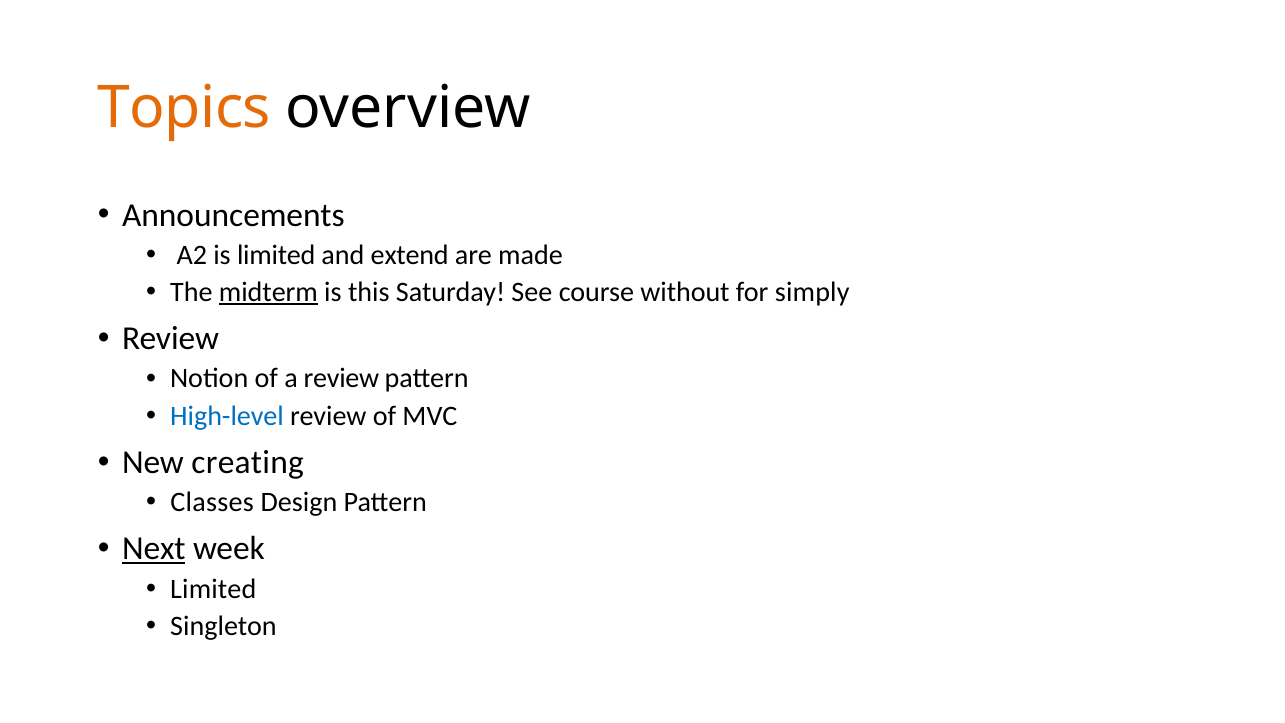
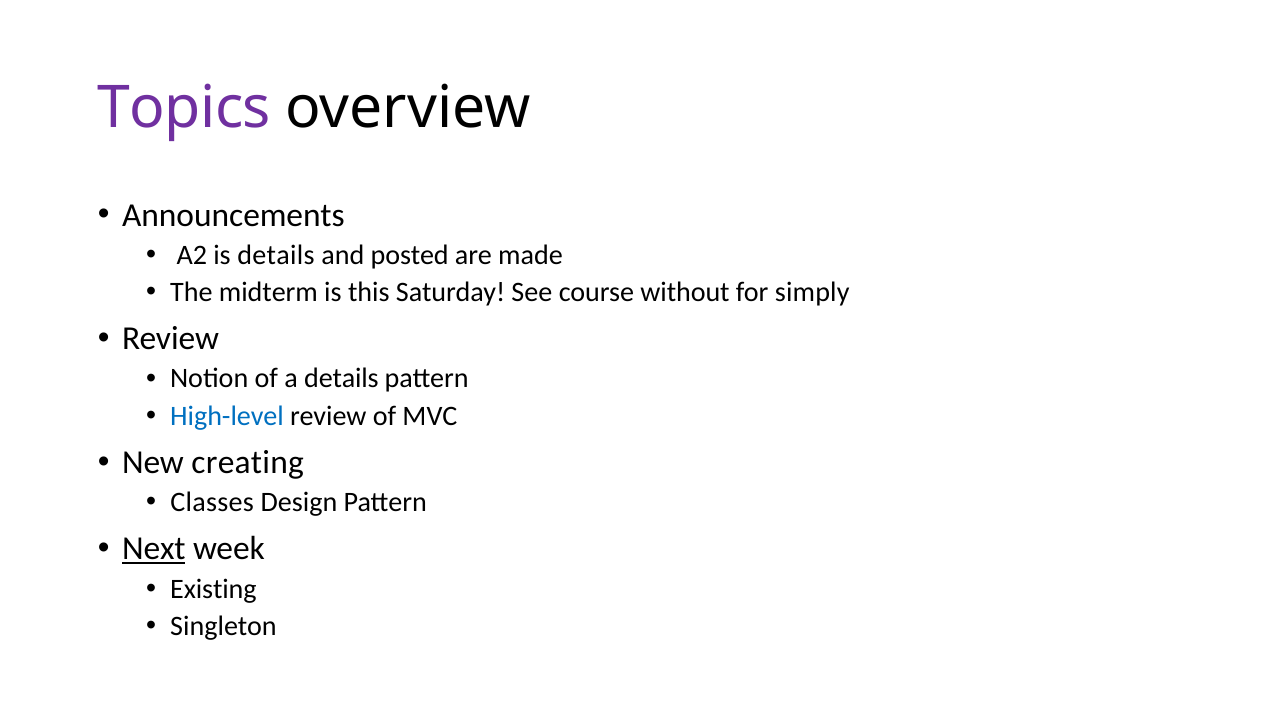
Topics colour: orange -> purple
is limited: limited -> details
extend: extend -> posted
midterm underline: present -> none
a review: review -> details
Limited at (213, 589): Limited -> Existing
